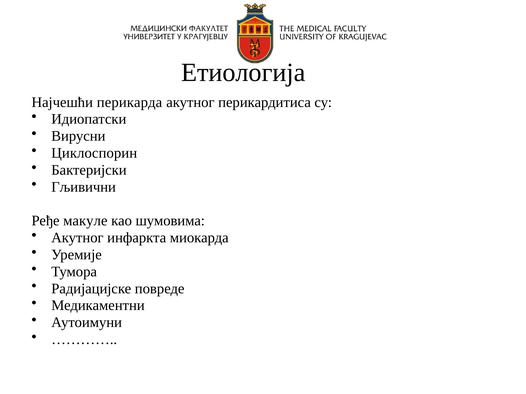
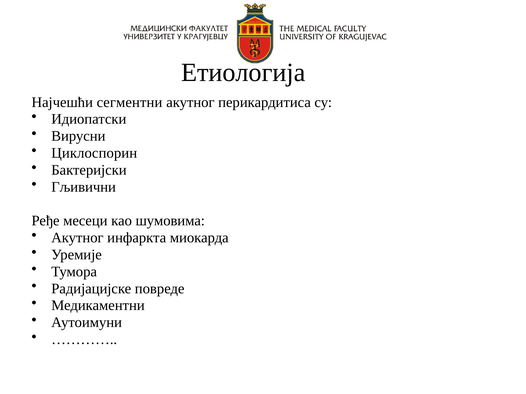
перикарда: перикарда -> сегментни
макуле: макуле -> месеци
